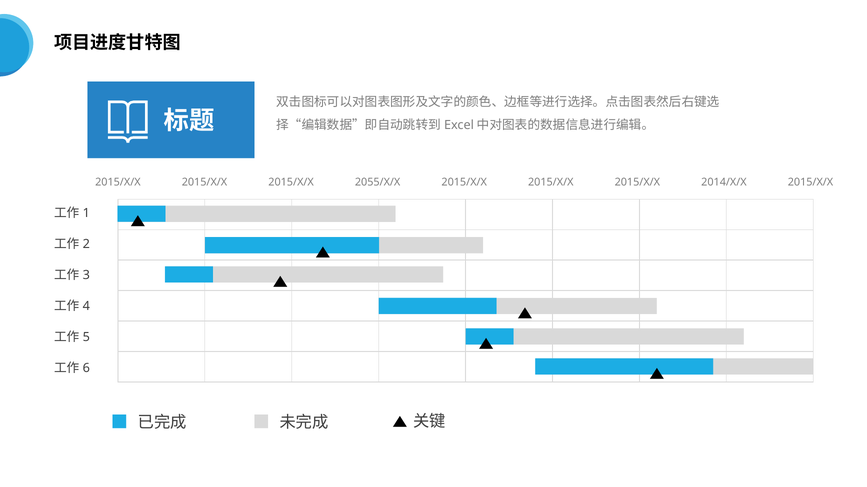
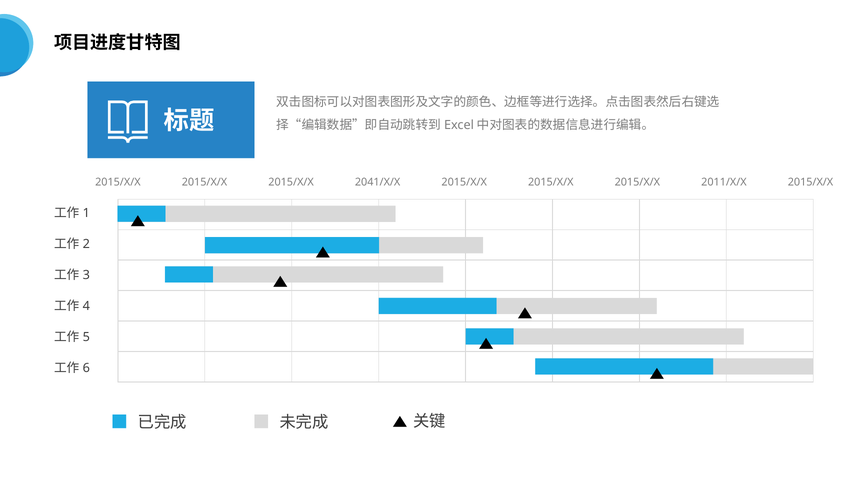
2055/X/X: 2055/X/X -> 2041/X/X
2014/X/X: 2014/X/X -> 2011/X/X
